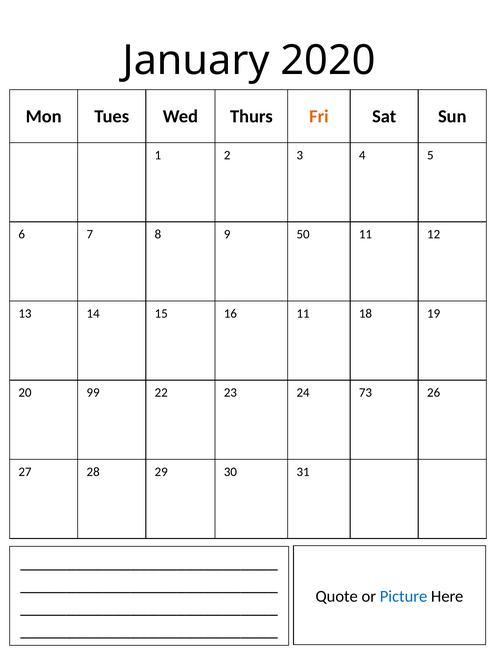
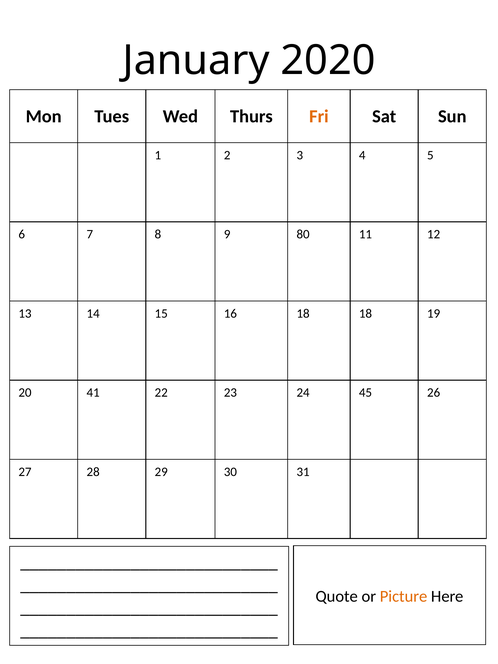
50: 50 -> 80
16 11: 11 -> 18
99: 99 -> 41
73: 73 -> 45
Picture colour: blue -> orange
